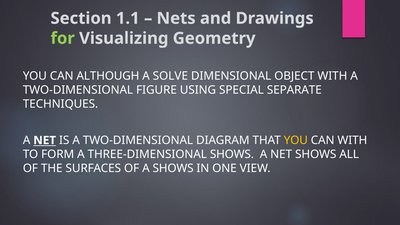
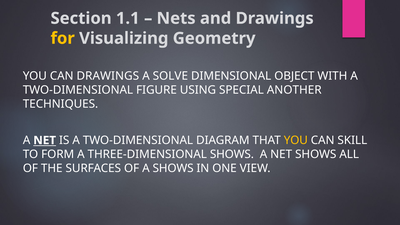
for colour: light green -> yellow
CAN ALTHOUGH: ALTHOUGH -> DRAWINGS
SEPARATE: SEPARATE -> ANOTHER
CAN WITH: WITH -> SKILL
